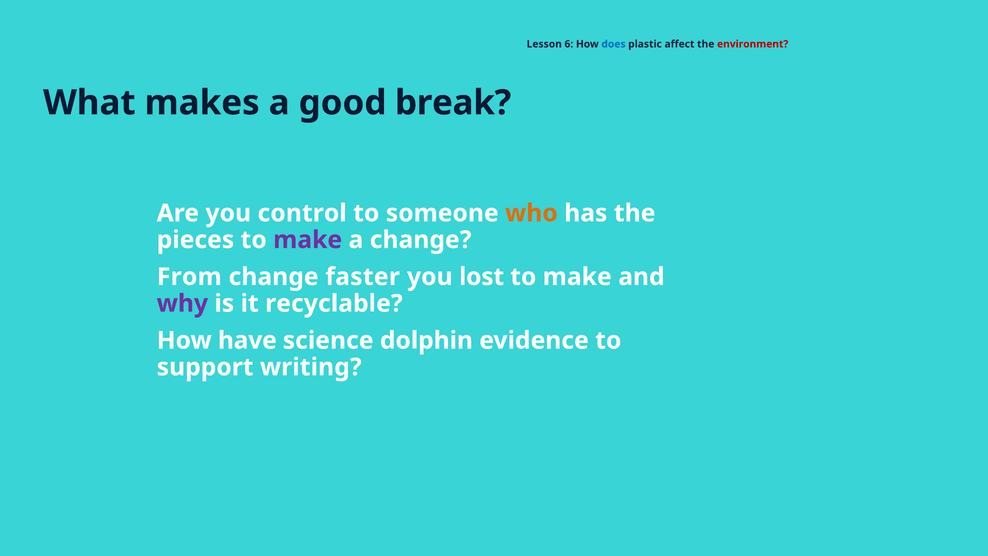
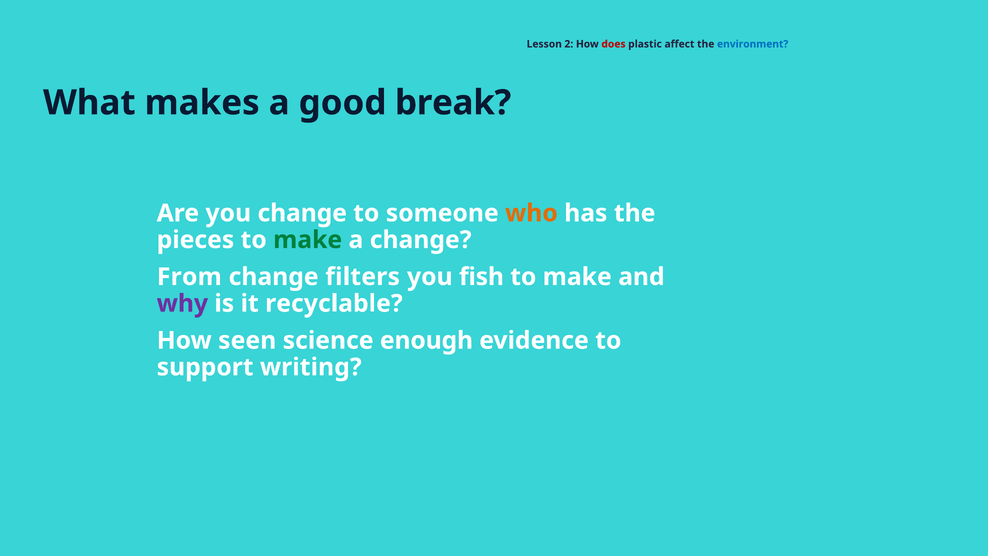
6: 6 -> 2
does colour: blue -> red
environment colour: red -> blue
you control: control -> change
make at (308, 240) colour: purple -> green
faster: faster -> filters
lost: lost -> fish
have: have -> seen
dolphin: dolphin -> enough
